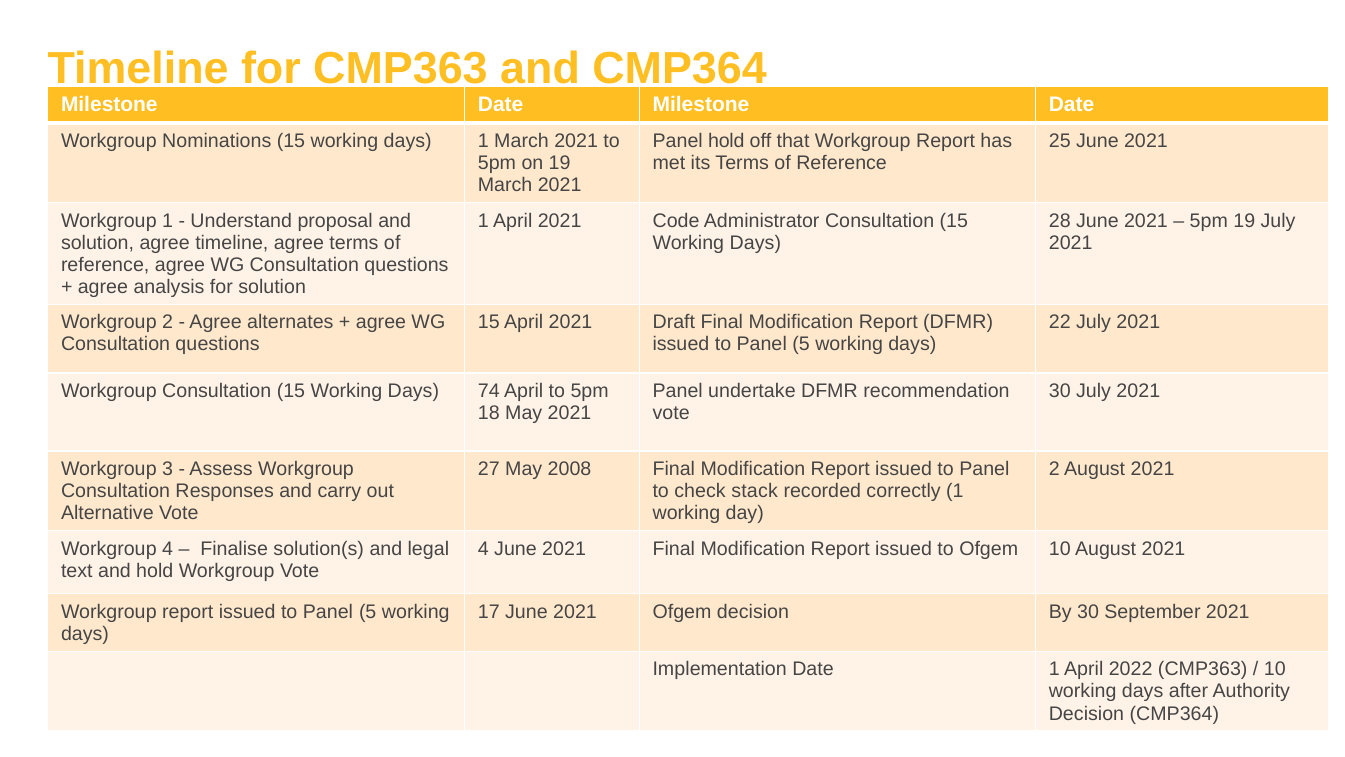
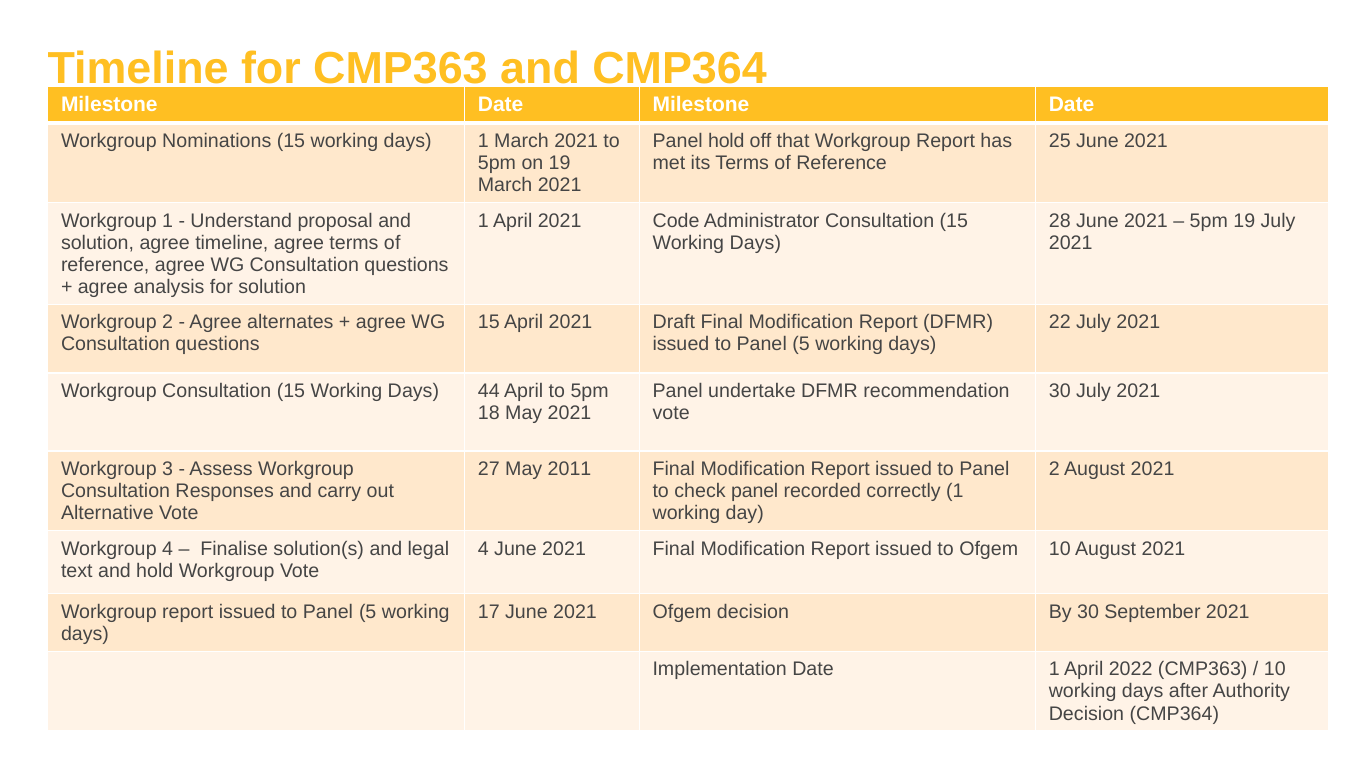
74: 74 -> 44
2008: 2008 -> 2011
check stack: stack -> panel
